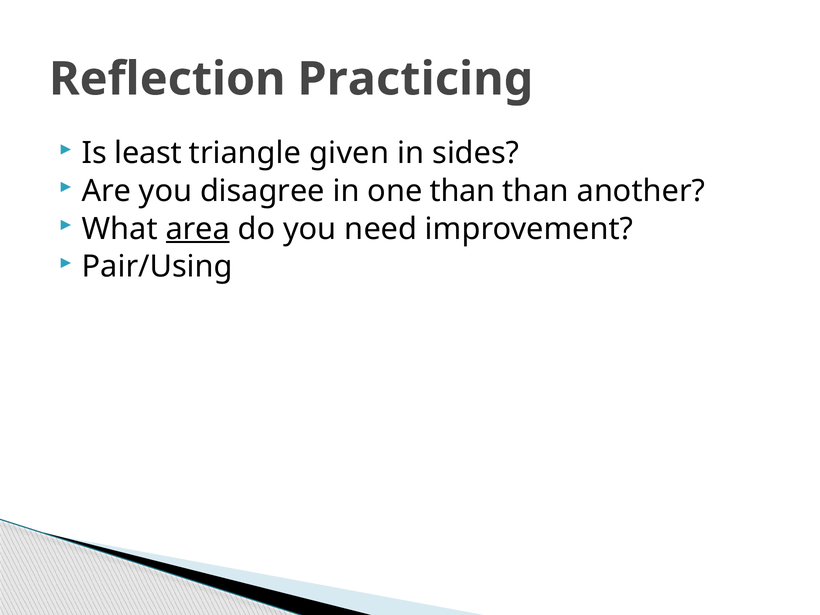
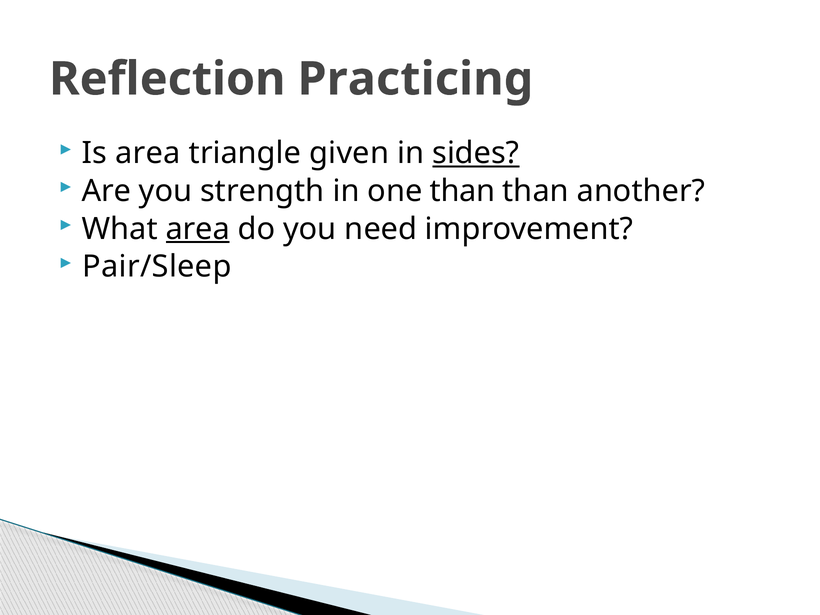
Is least: least -> area
sides underline: none -> present
disagree: disagree -> strength
Pair/Using: Pair/Using -> Pair/Sleep
